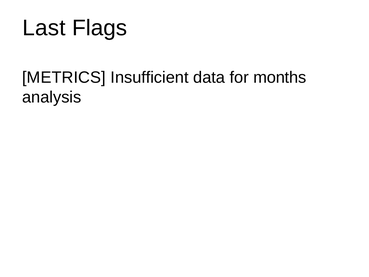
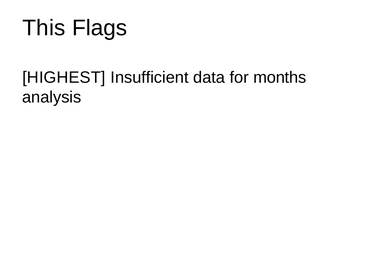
Last: Last -> This
METRICS: METRICS -> HIGHEST
